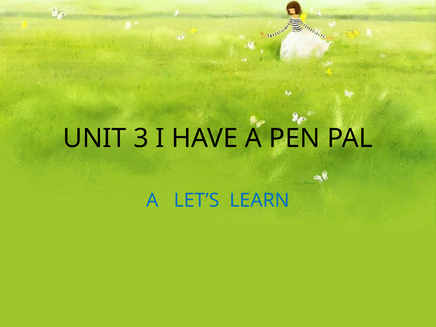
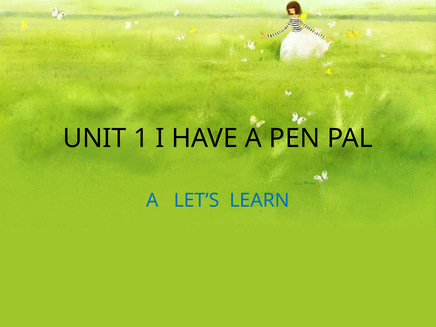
3: 3 -> 1
